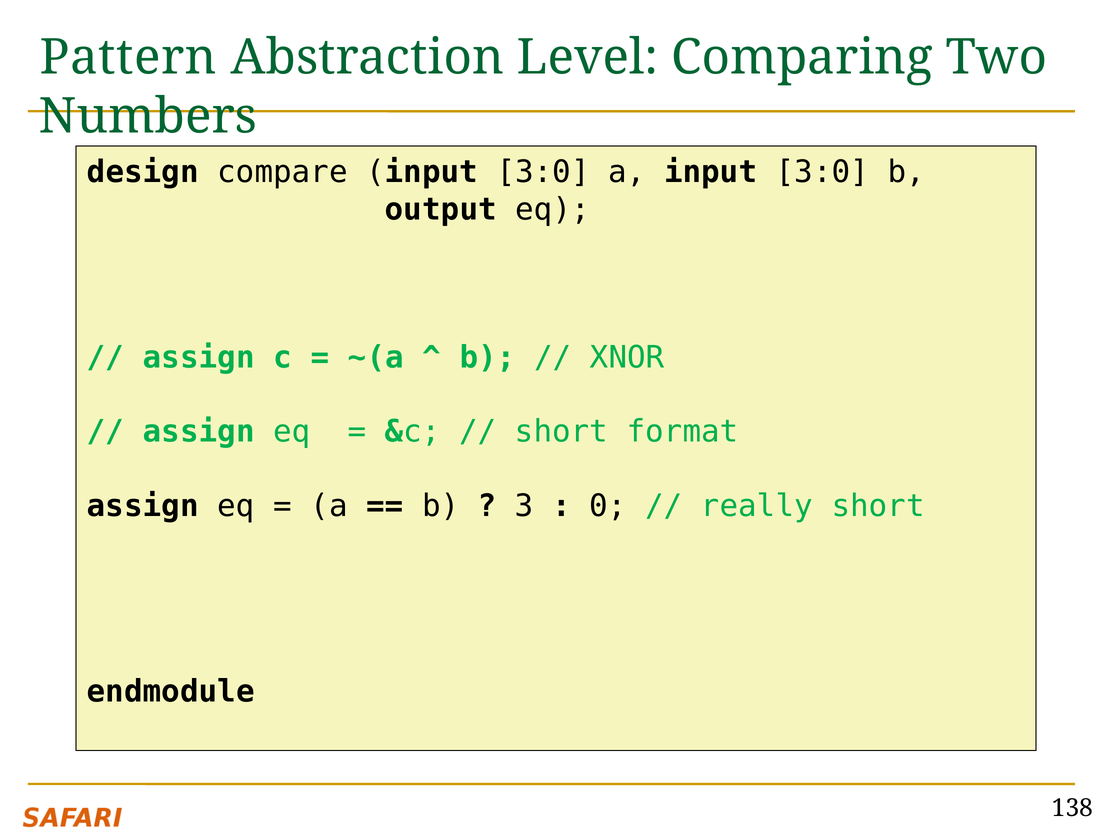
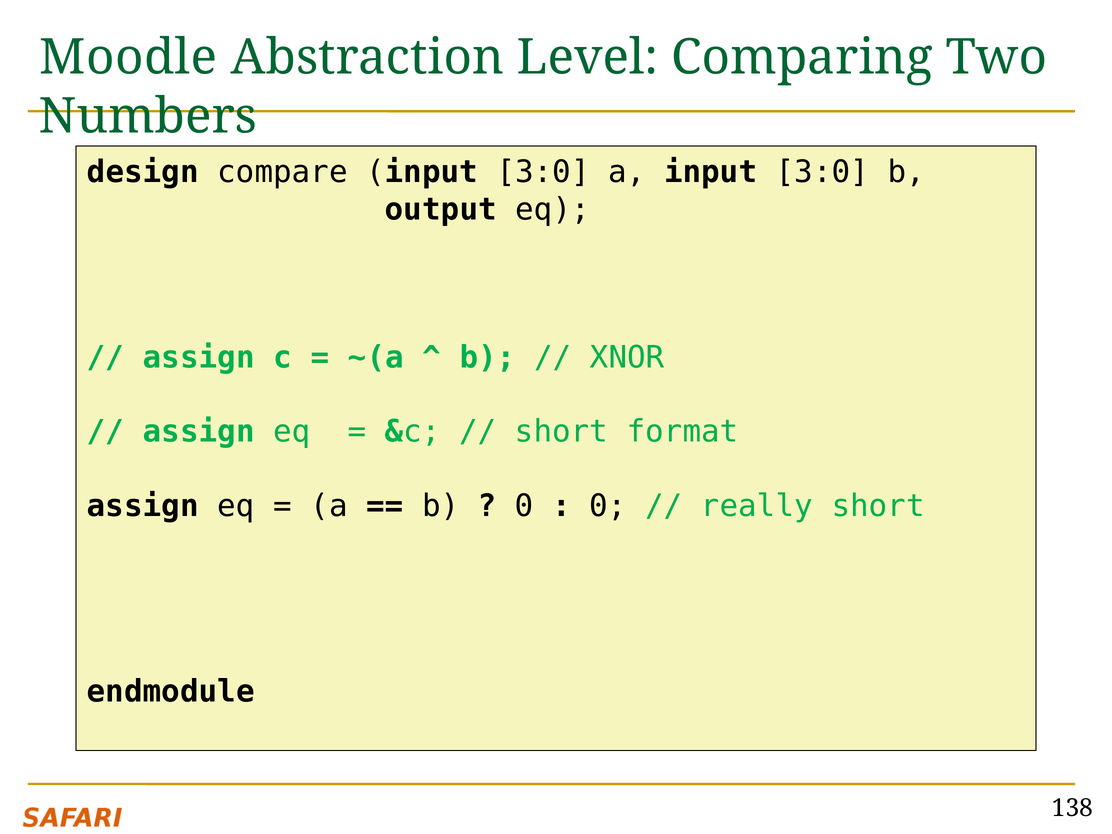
Pattern: Pattern -> Moodle
3 at (524, 506): 3 -> 0
